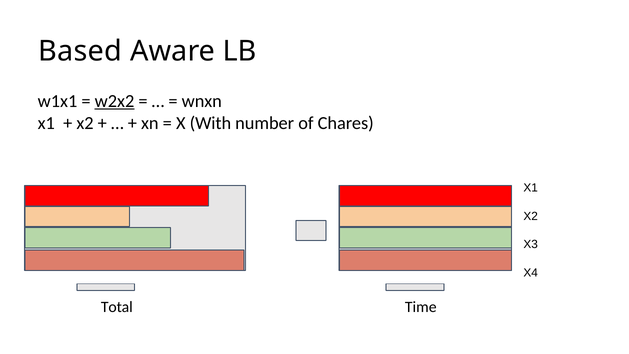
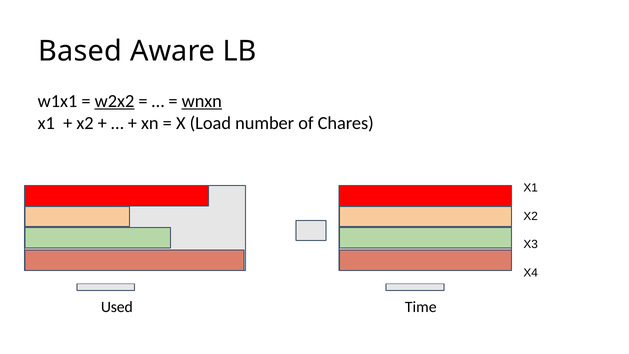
wnxn underline: none -> present
With: With -> Load
Total: Total -> Used
